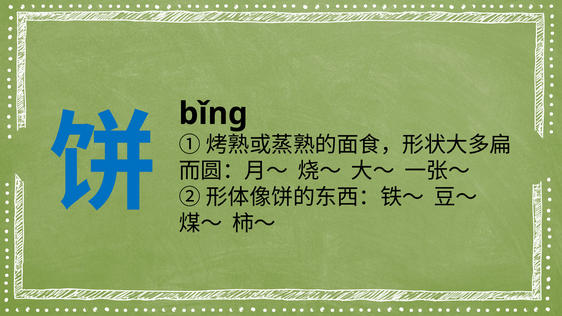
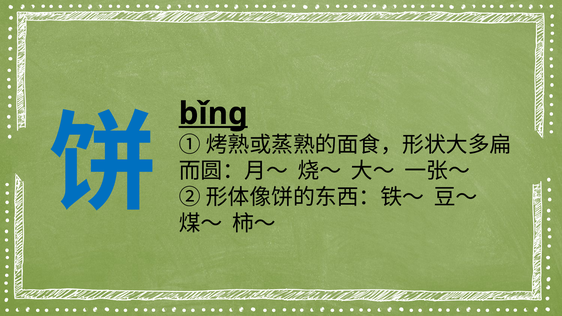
bǐng underline: none -> present
